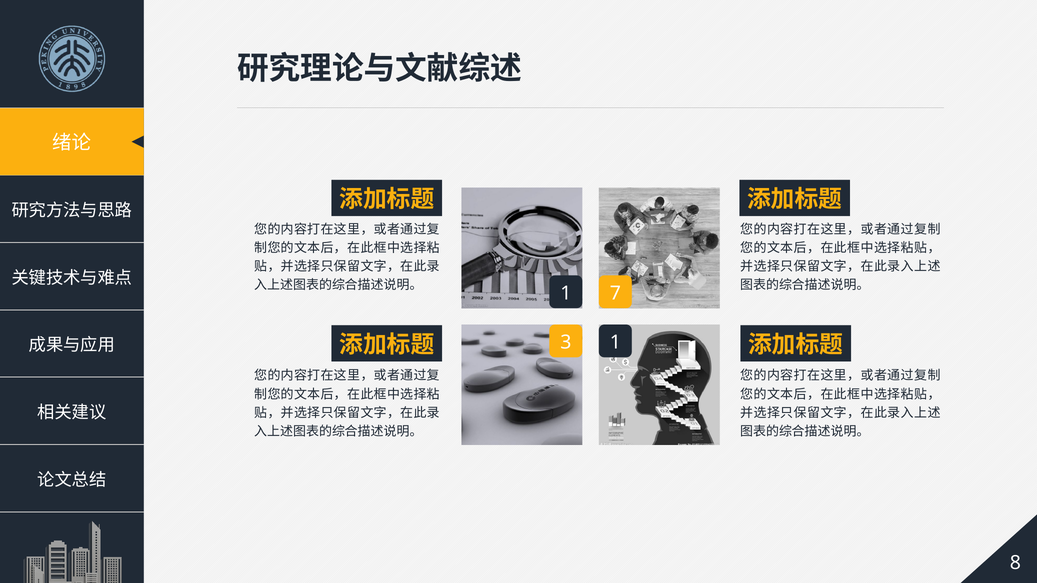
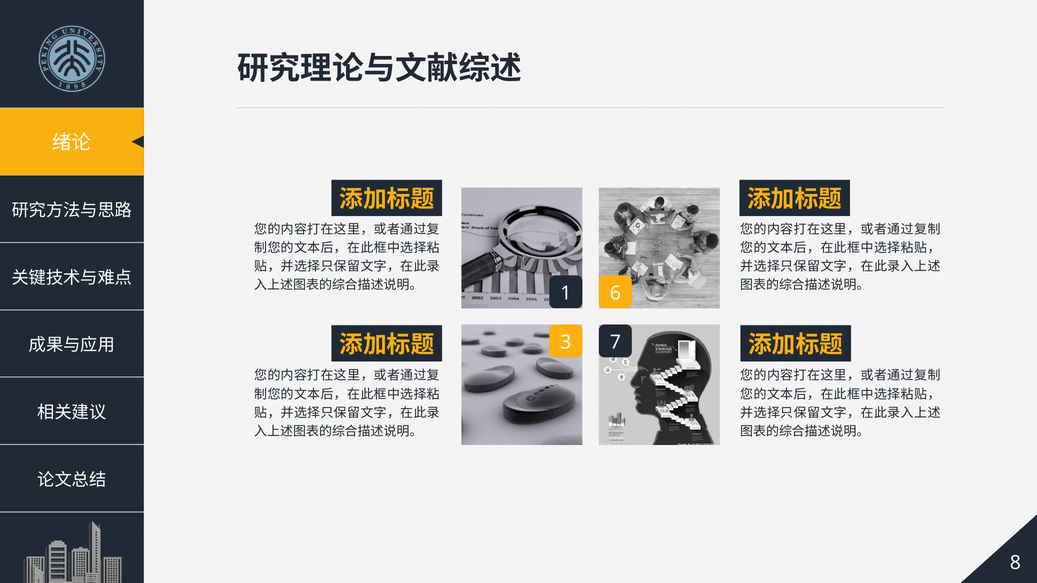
7: 7 -> 6
3 1: 1 -> 7
